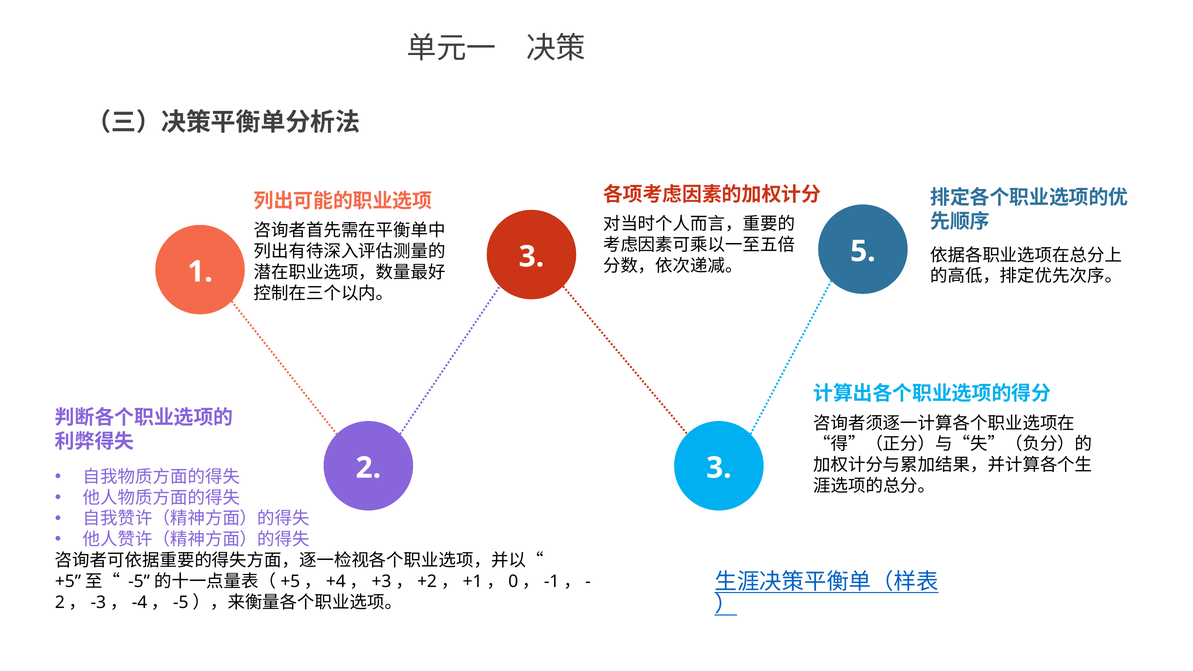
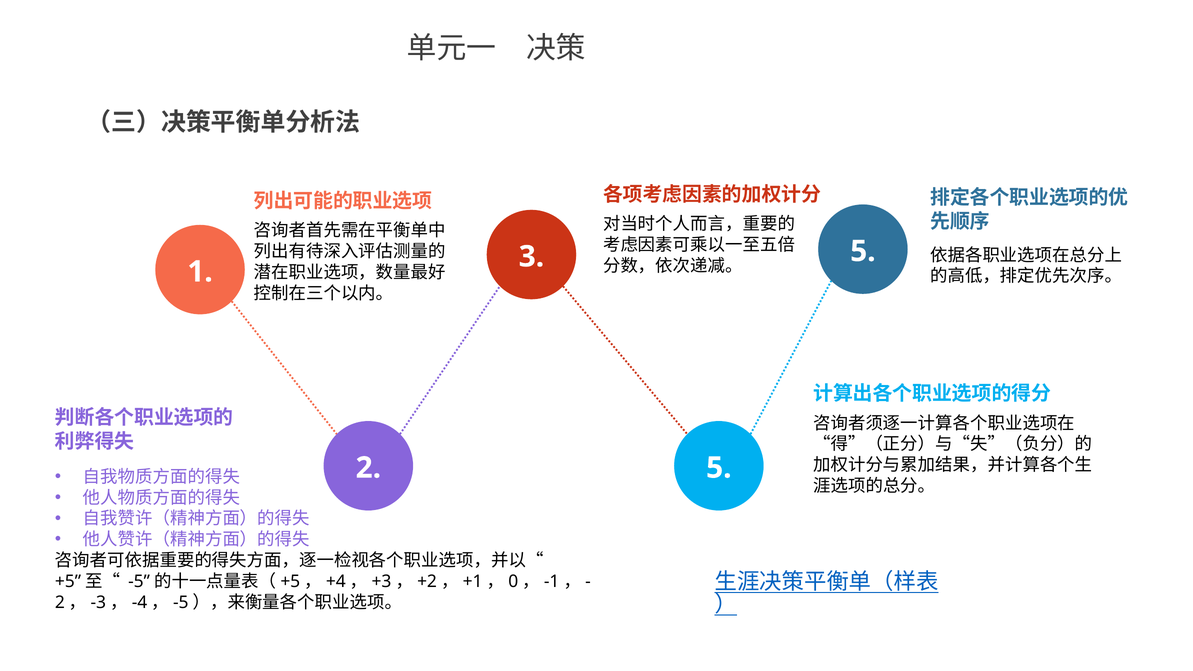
2 3: 3 -> 5
